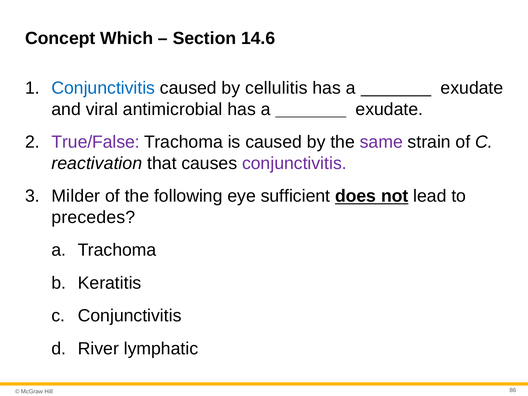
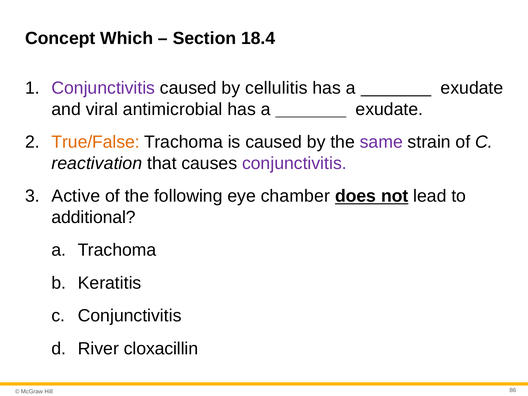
14.6: 14.6 -> 18.4
Conjunctivitis at (103, 88) colour: blue -> purple
True/False colour: purple -> orange
Milder: Milder -> Active
sufficient: sufficient -> chamber
precedes: precedes -> additional
lymphatic: lymphatic -> cloxacillin
